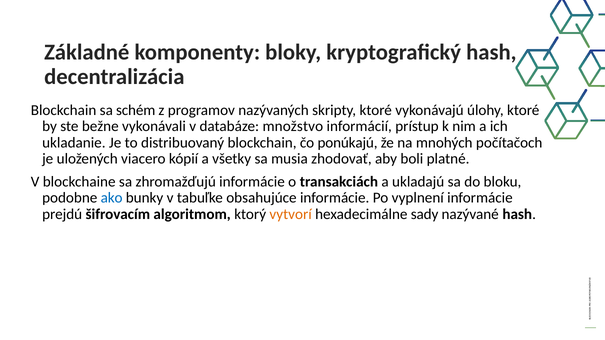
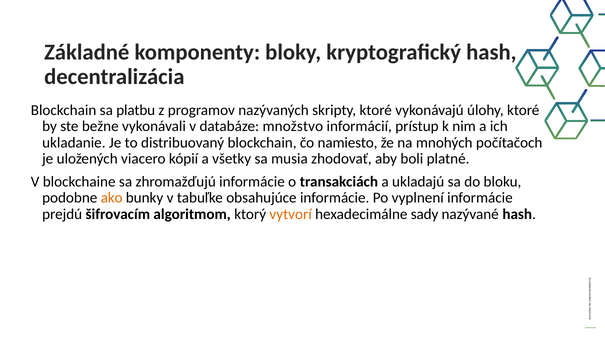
schém: schém -> platbu
ponúkajú: ponúkajú -> namiesto
ako colour: blue -> orange
